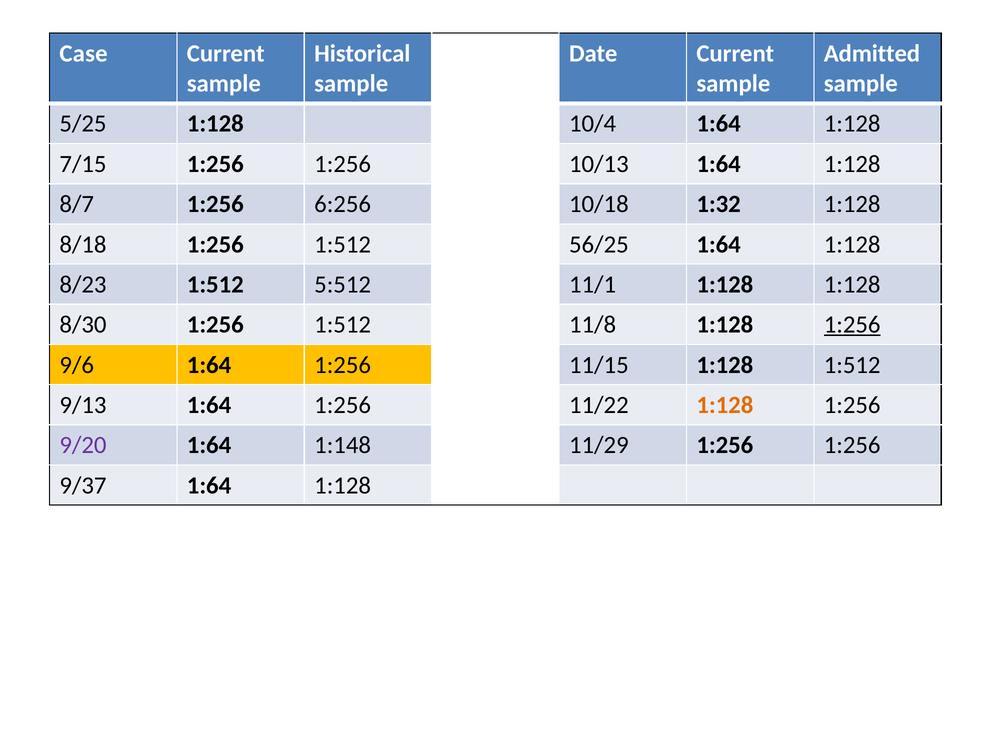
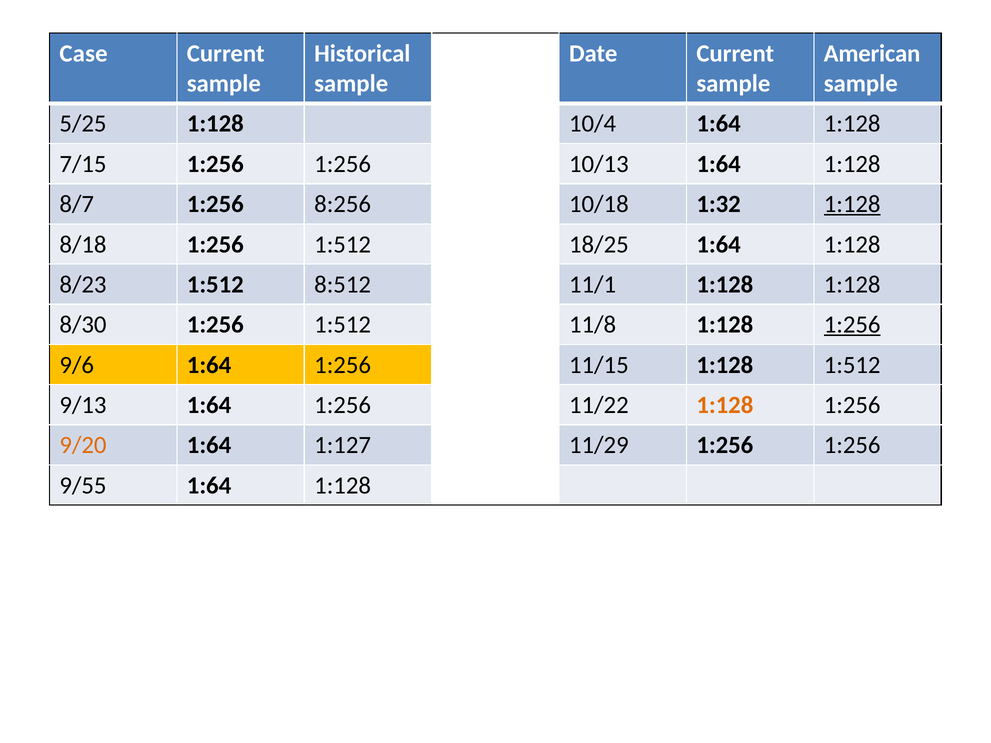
Admitted: Admitted -> American
6:256: 6:256 -> 8:256
1:128 at (852, 204) underline: none -> present
56/25: 56/25 -> 18/25
5:512: 5:512 -> 8:512
9/20 colour: purple -> orange
1:148: 1:148 -> 1:127
9/37: 9/37 -> 9/55
